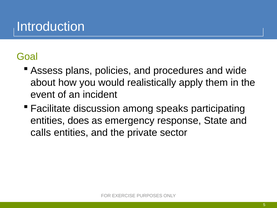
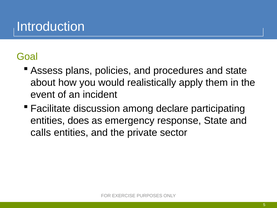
and wide: wide -> state
speaks: speaks -> declare
